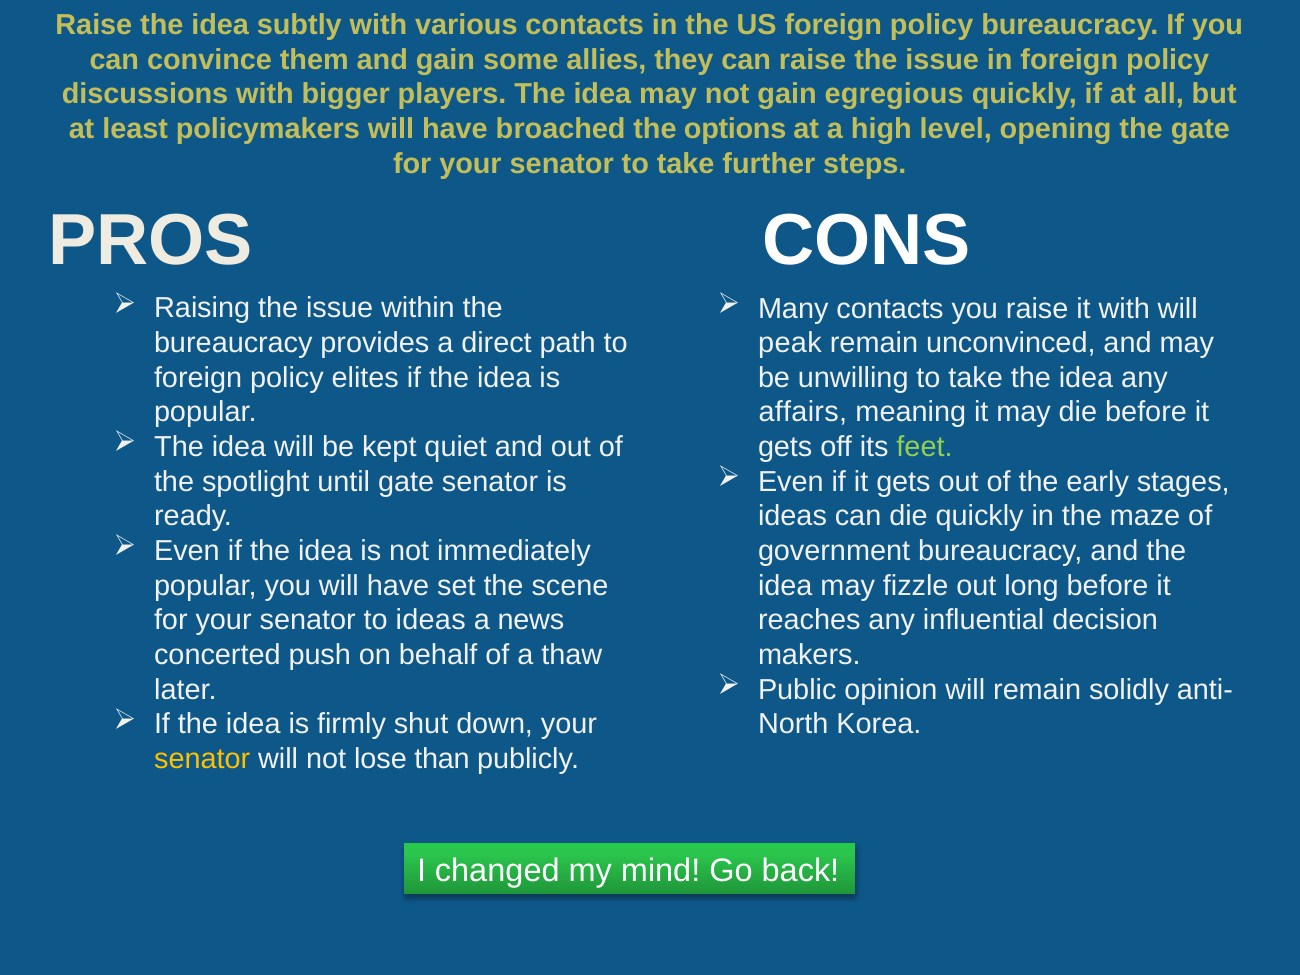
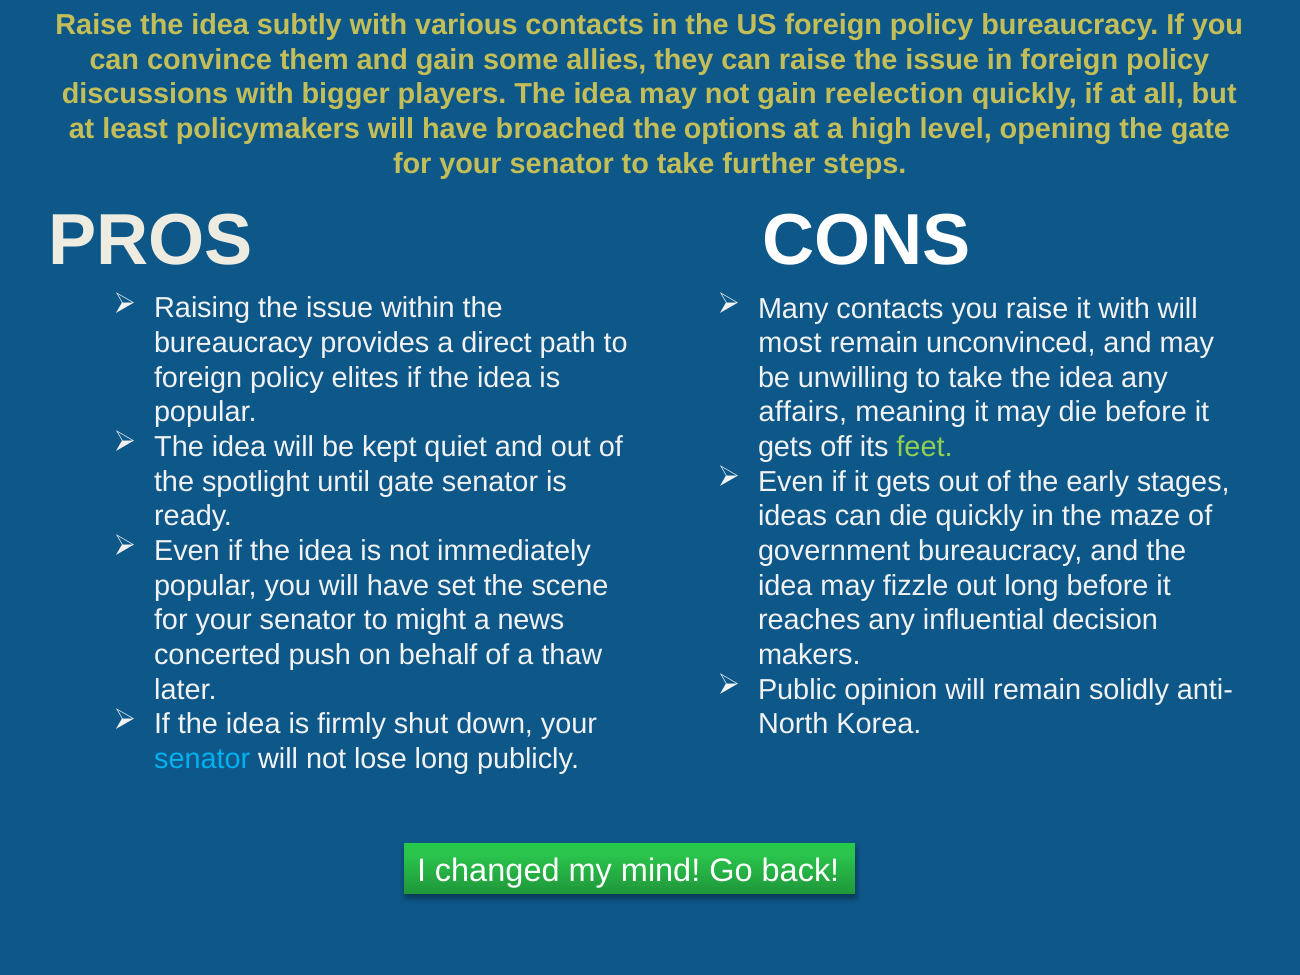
egregious: egregious -> reelection
peak: peak -> most
to ideas: ideas -> might
senator at (202, 759) colour: yellow -> light blue
lose than: than -> long
